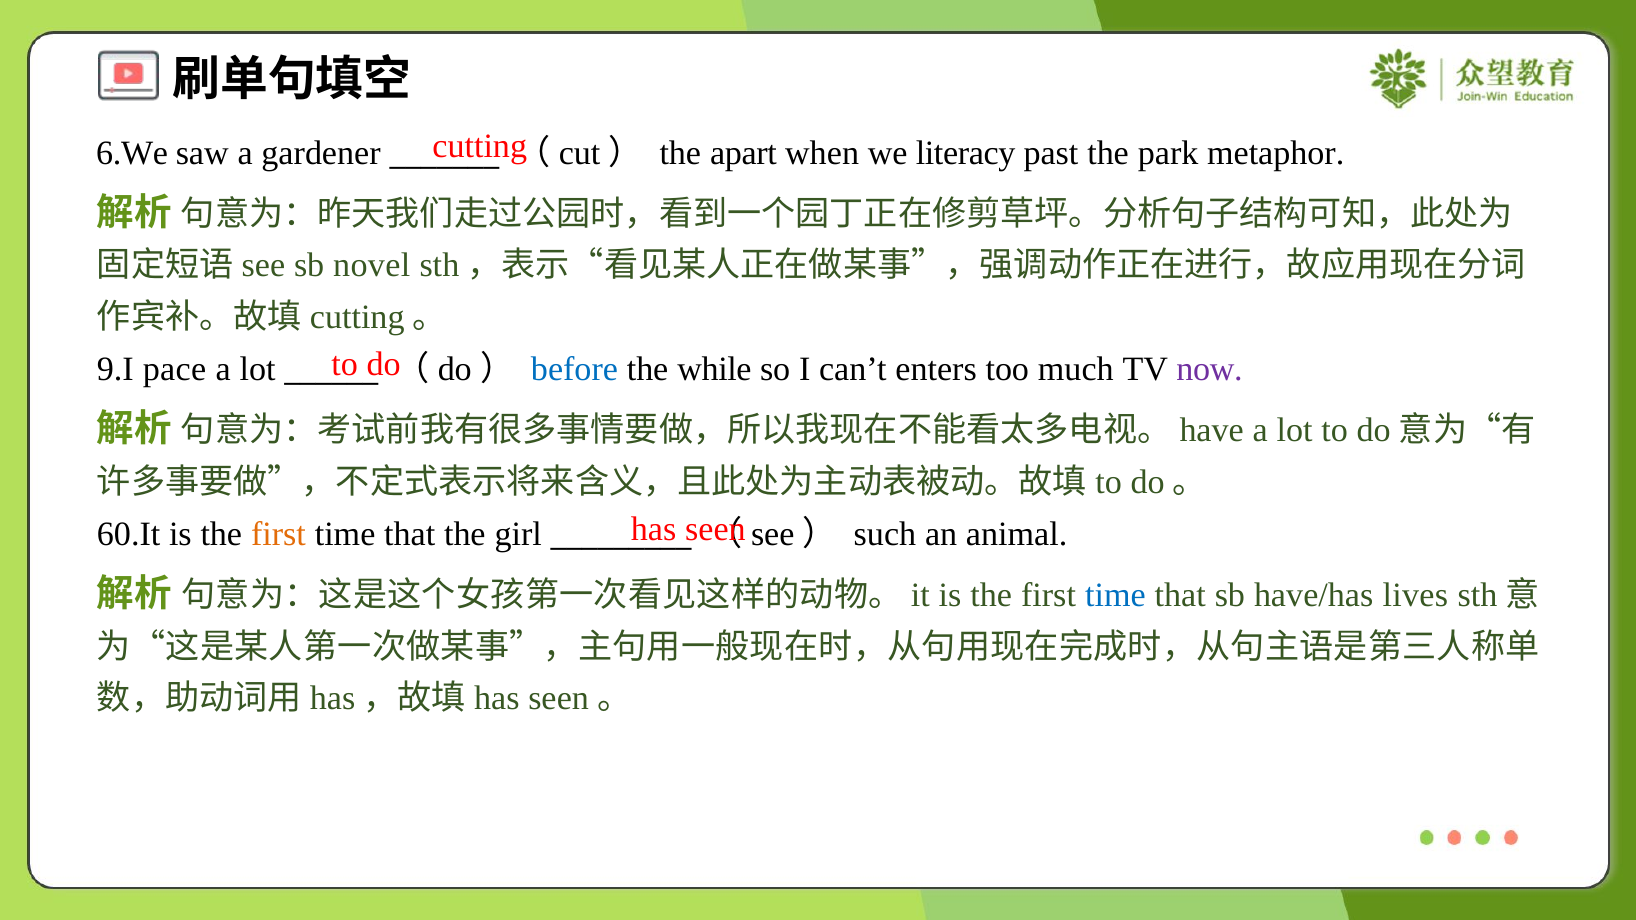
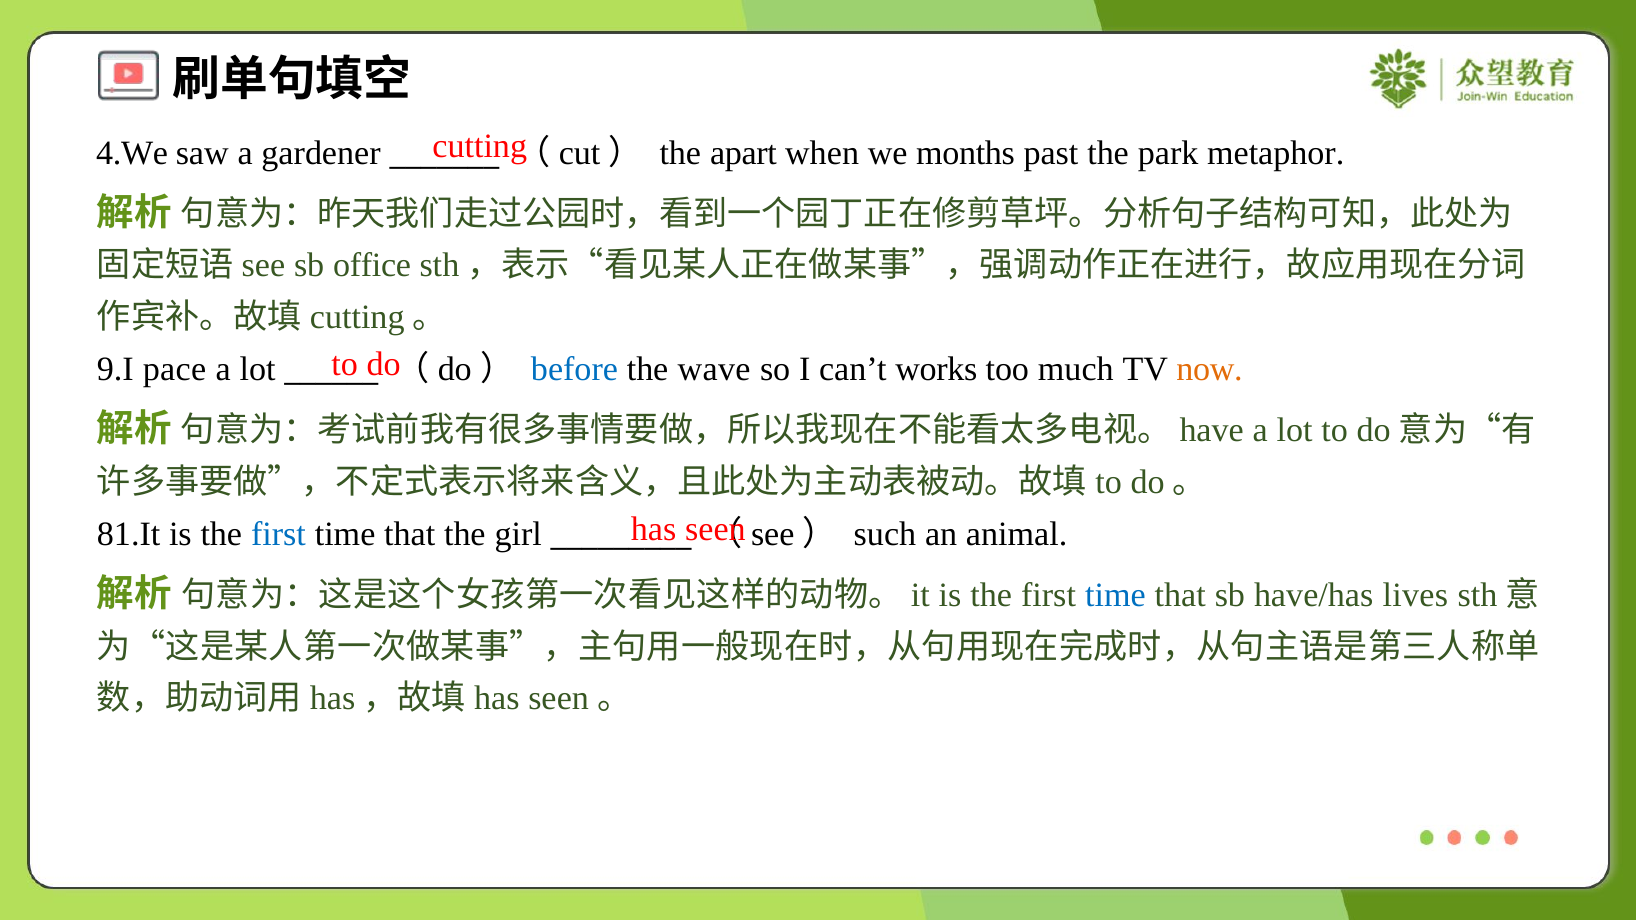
6.We: 6.We -> 4.We
literacy: literacy -> months
novel: novel -> office
while: while -> wave
enters: enters -> works
now colour: purple -> orange
60.It: 60.It -> 81.It
first at (279, 534) colour: orange -> blue
